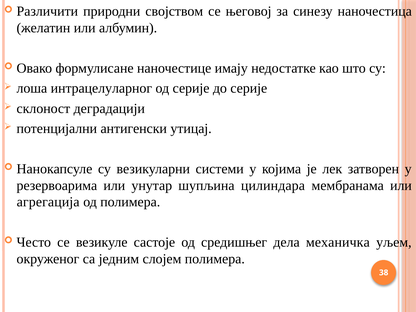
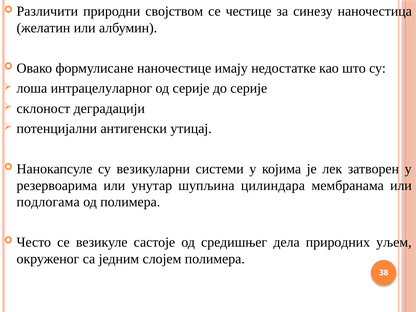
његовој: његовој -> честице
агрегација: агрегација -> подлогама
механичка: механичка -> природних
